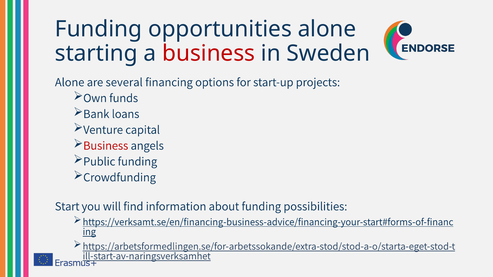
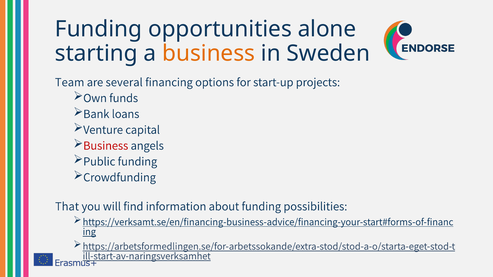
business at (209, 54) colour: red -> orange
Alone at (70, 82): Alone -> Team
Start: Start -> That
